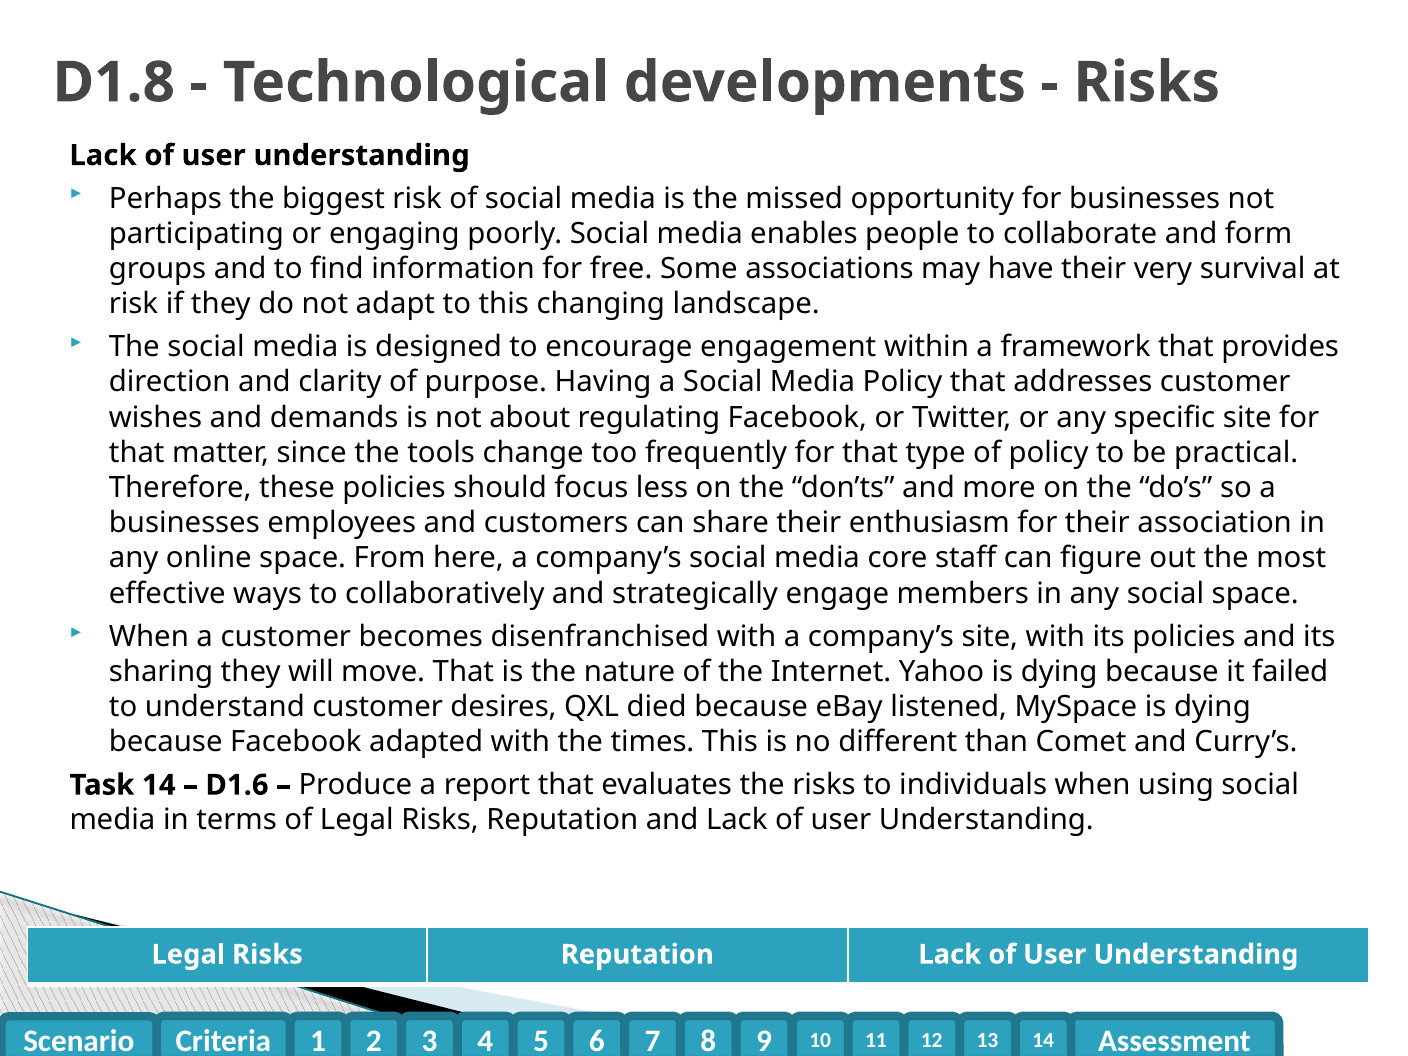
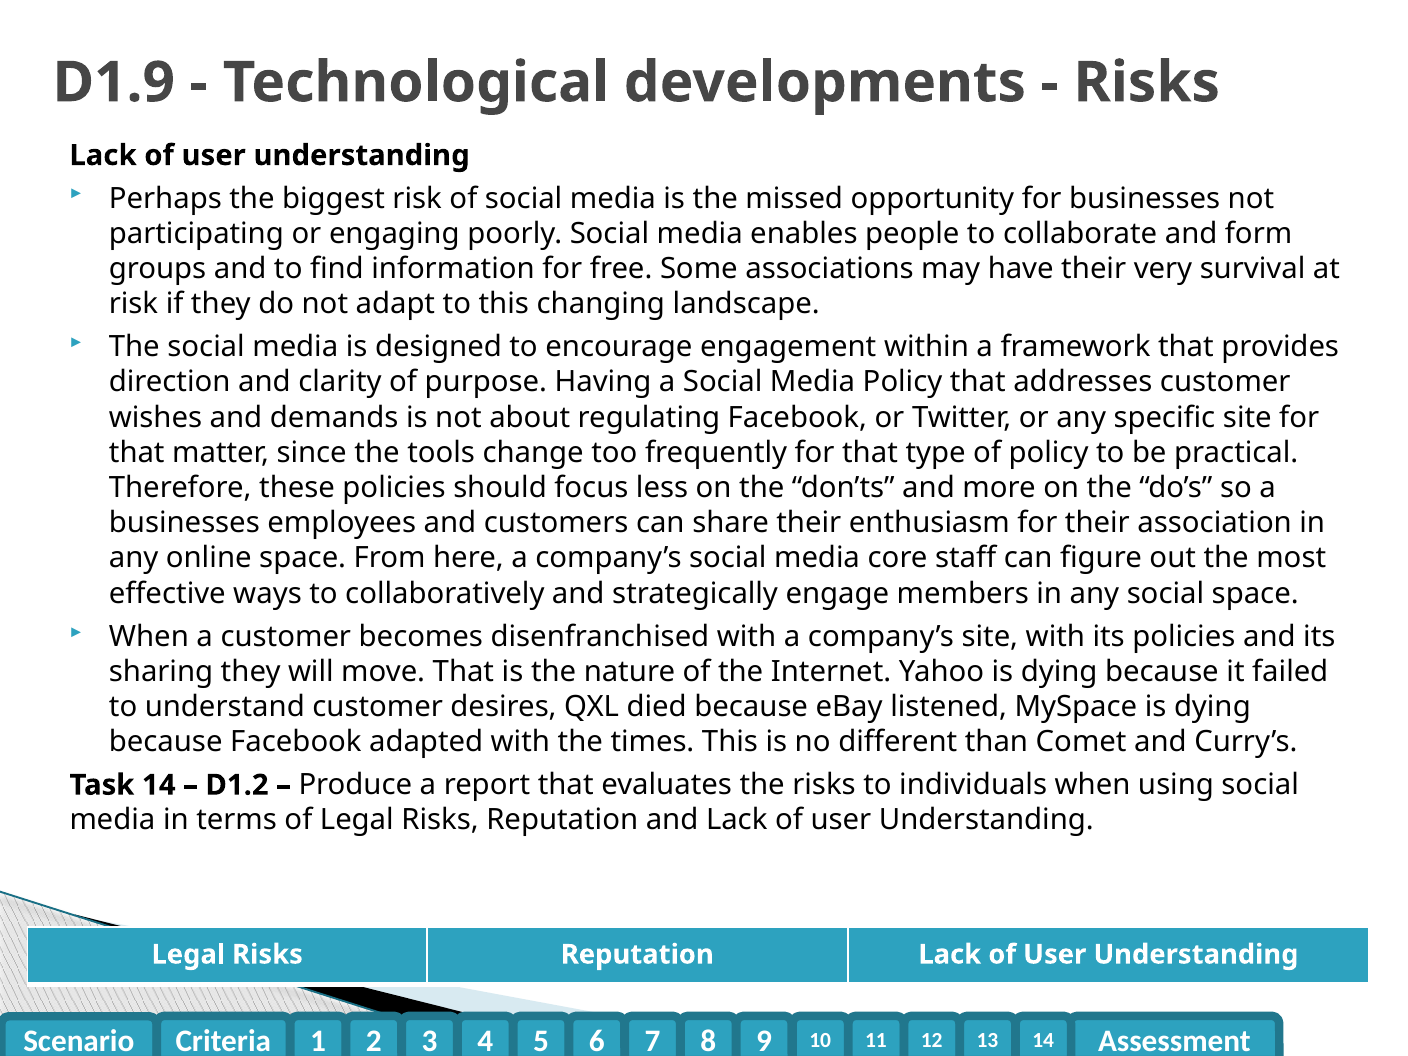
D1.8: D1.8 -> D1.9
D1.6: D1.6 -> D1.2
